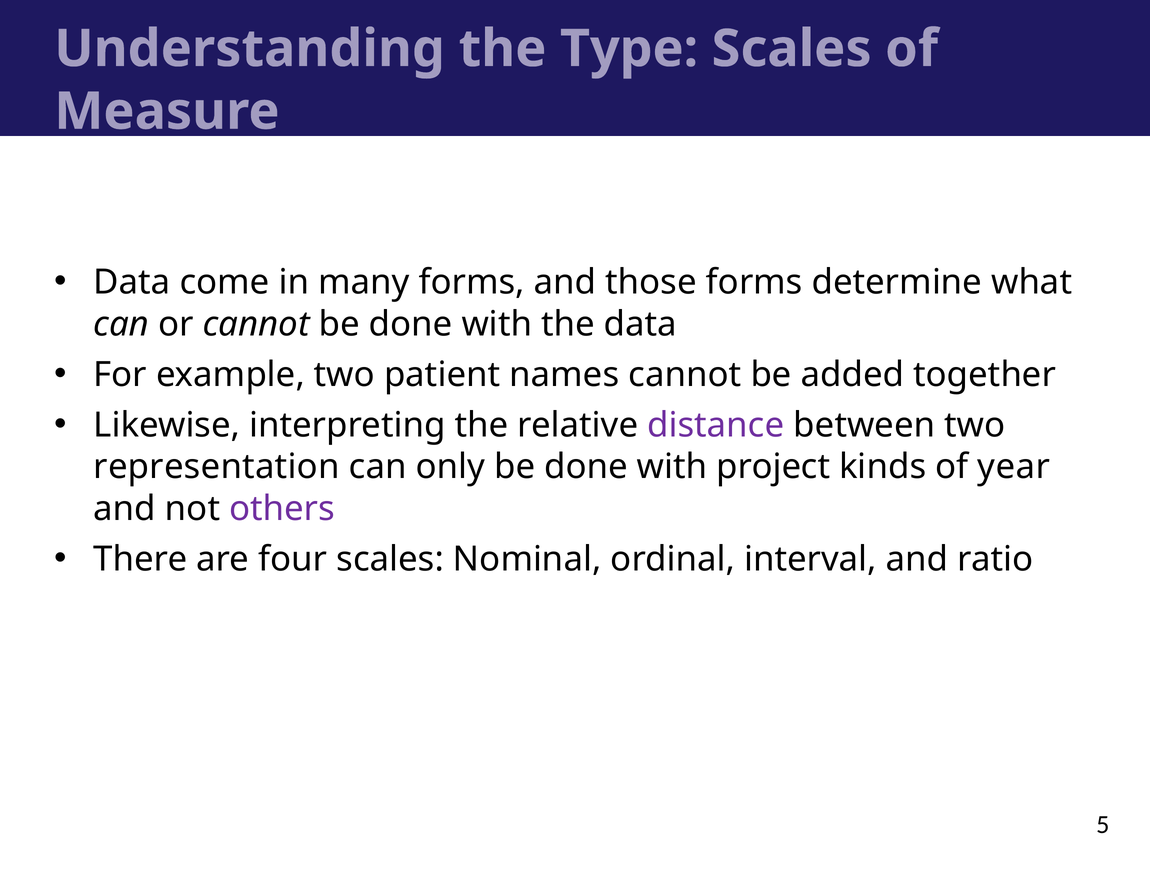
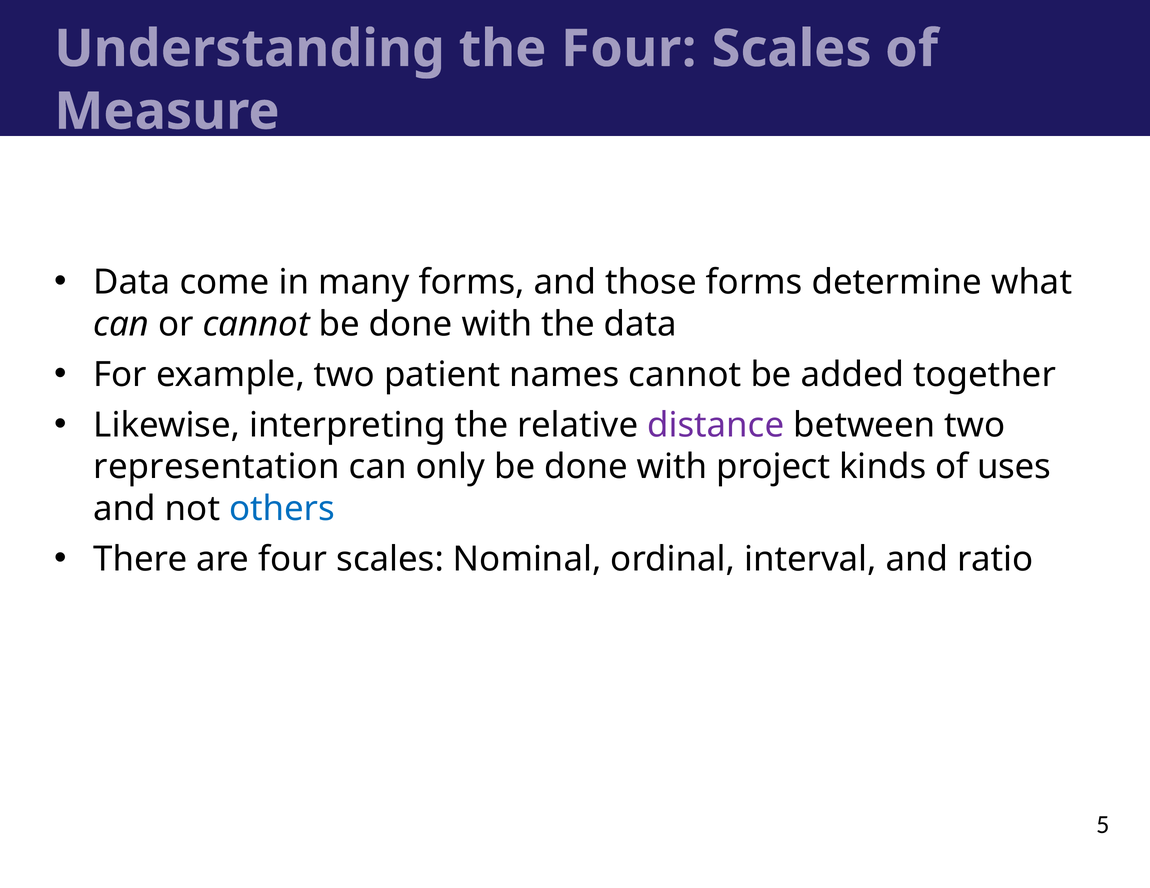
the Type: Type -> Four
year: year -> uses
others colour: purple -> blue
